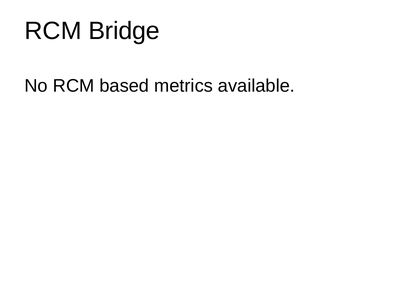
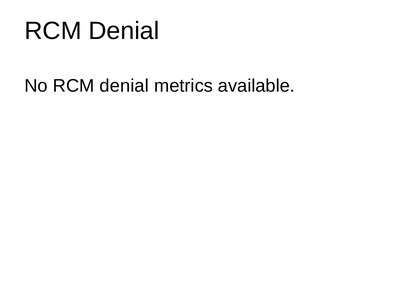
Bridge at (124, 31): Bridge -> Denial
No RCM based: based -> denial
